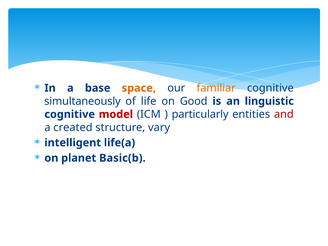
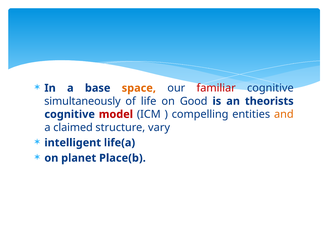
familiar colour: orange -> red
linguistic: linguistic -> theorists
particularly: particularly -> compelling
and colour: red -> orange
created: created -> claimed
Basic(b: Basic(b -> Place(b
